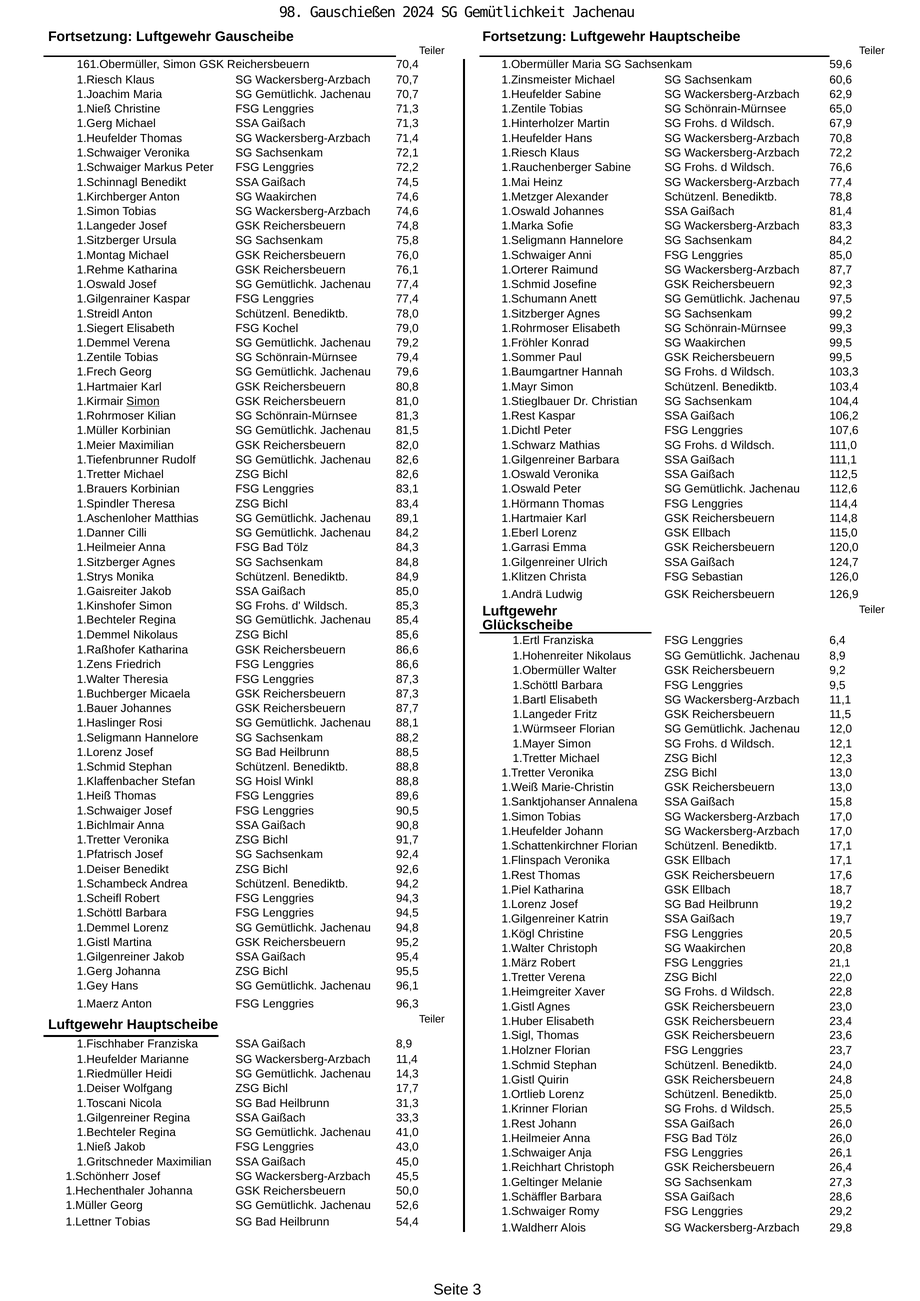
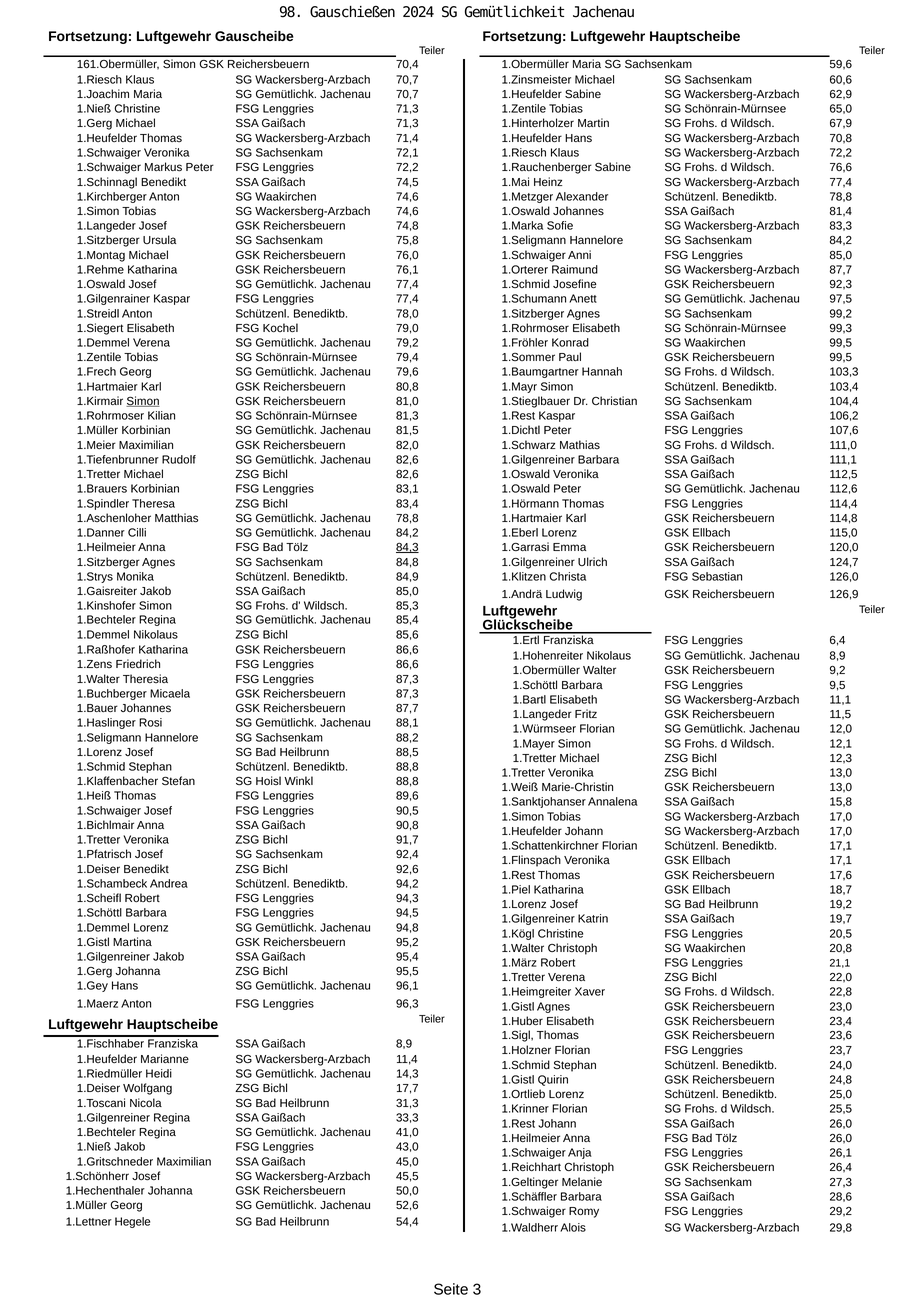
Jachenau 89,1: 89,1 -> 78,8
84,3 underline: none -> present
Tobias at (133, 1221): Tobias -> Hegele
